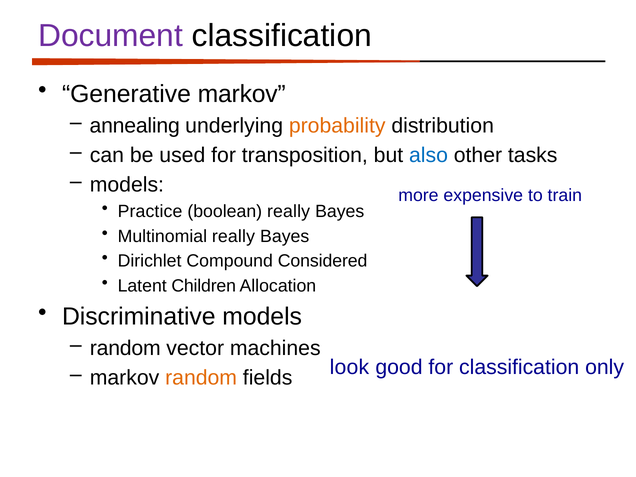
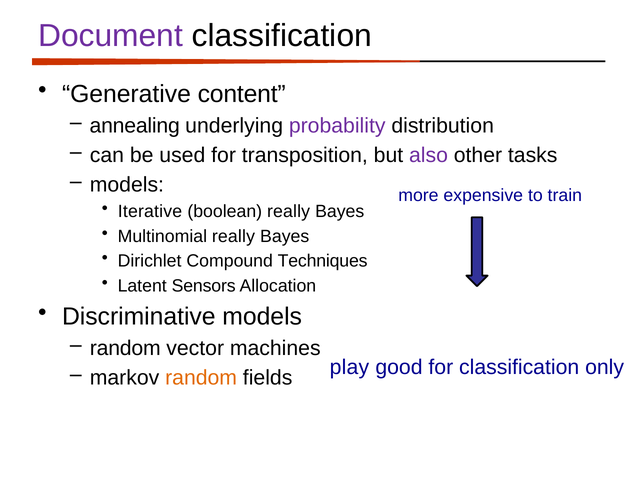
Generative markov: markov -> content
probability colour: orange -> purple
also colour: blue -> purple
Practice: Practice -> Iterative
Considered: Considered -> Techniques
Children: Children -> Sensors
look: look -> play
